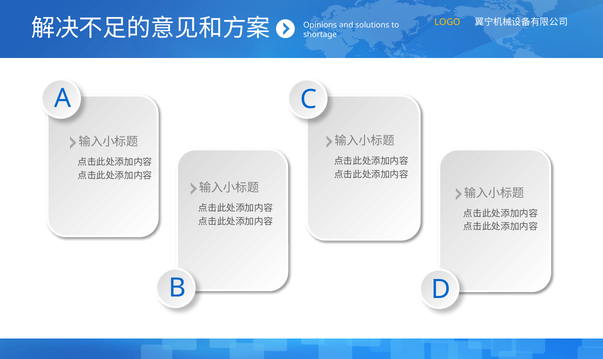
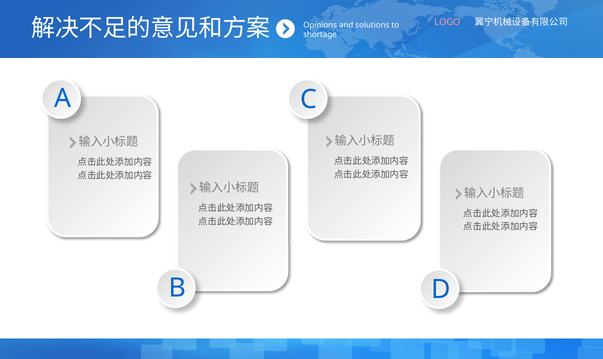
LOGO colour: yellow -> pink
